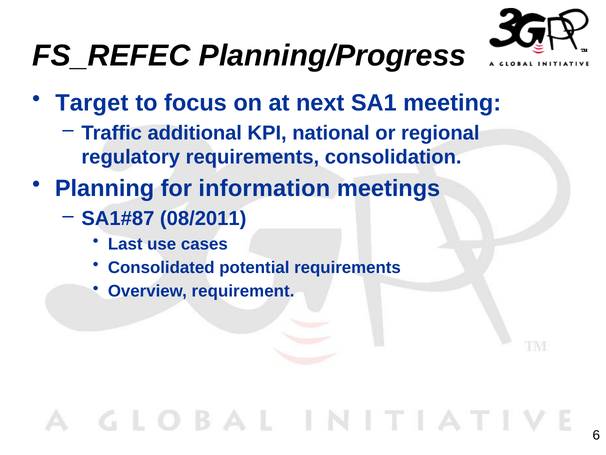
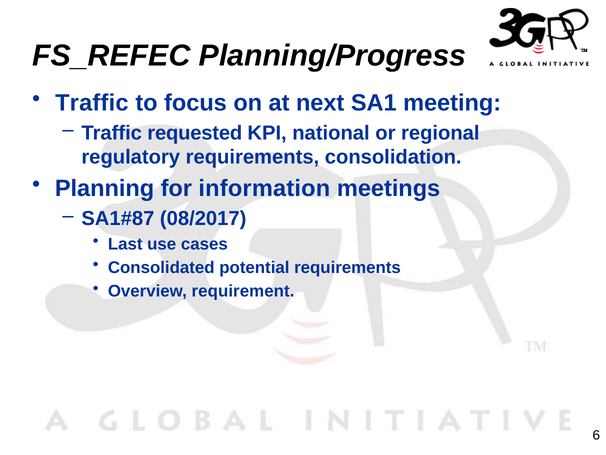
Target at (92, 103): Target -> Traffic
additional: additional -> requested
08/2011: 08/2011 -> 08/2017
